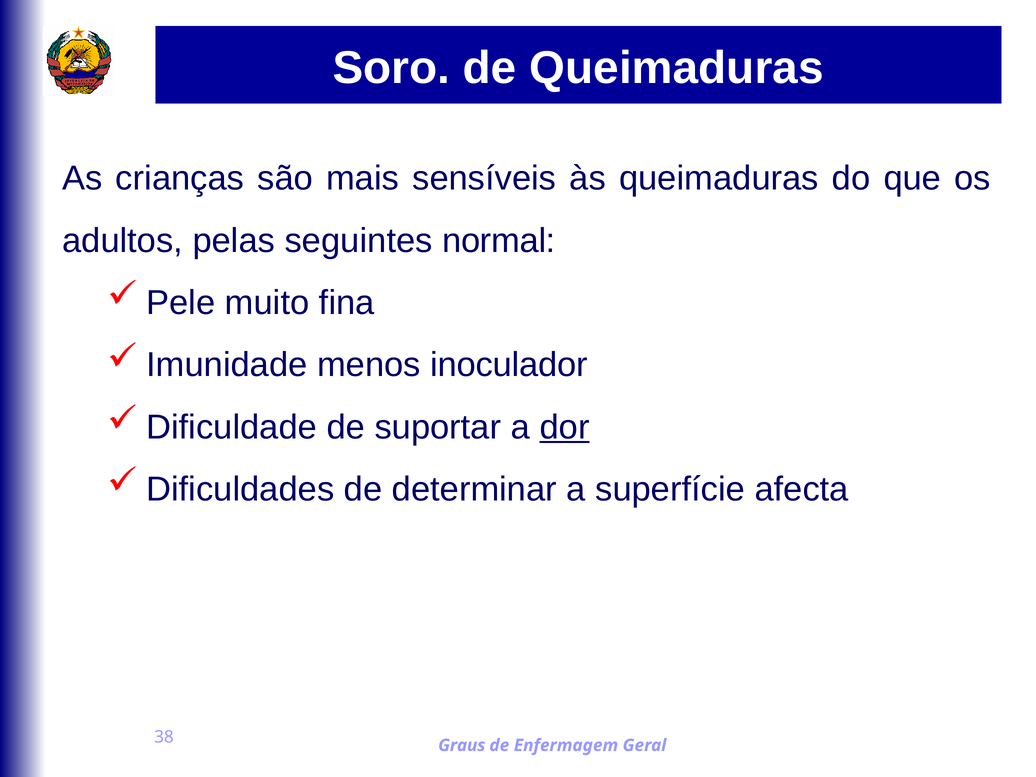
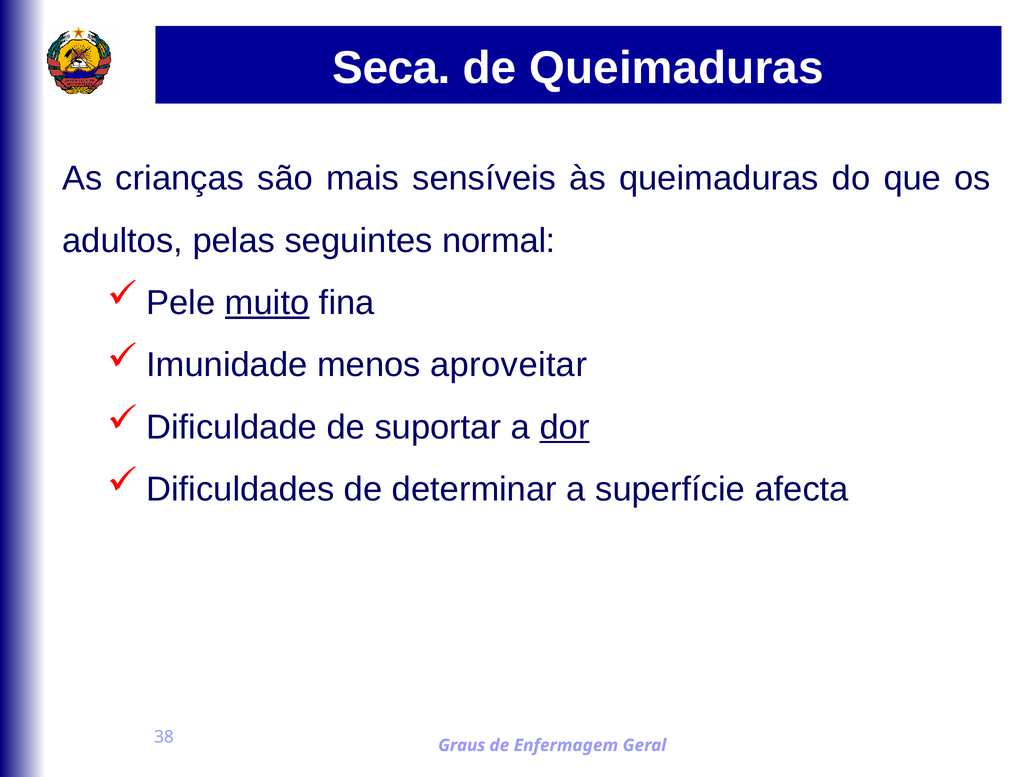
Soro: Soro -> Seca
muito underline: none -> present
inoculador: inoculador -> aproveitar
